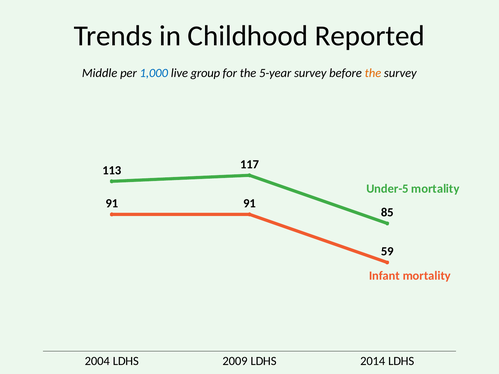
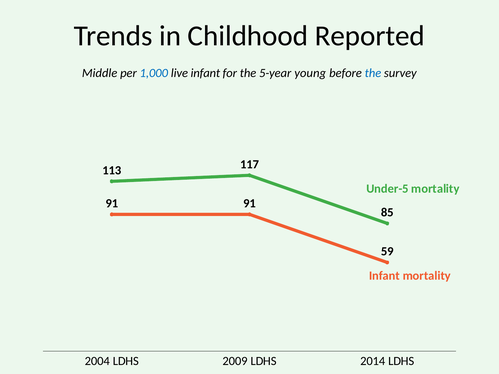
live group: group -> infant
5-year survey: survey -> young
the at (373, 73) colour: orange -> blue
